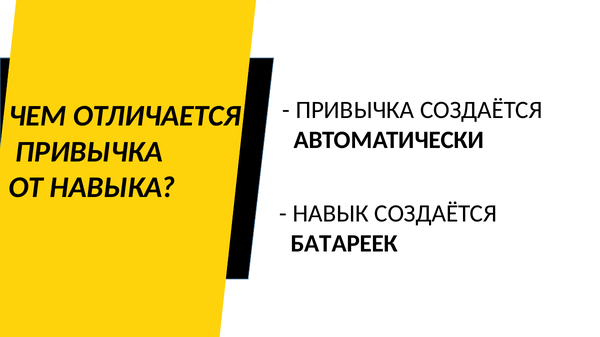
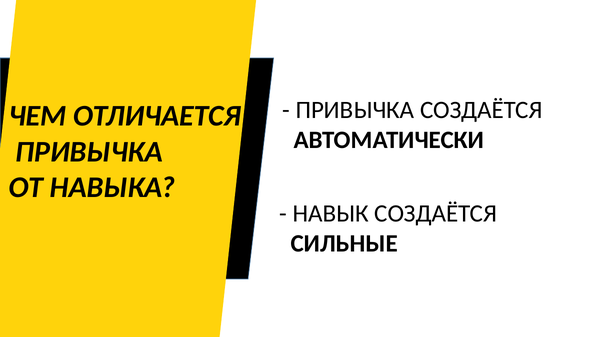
БАТАРЕЕК: БАТАРЕЕК -> СИЛЬНЫЕ
